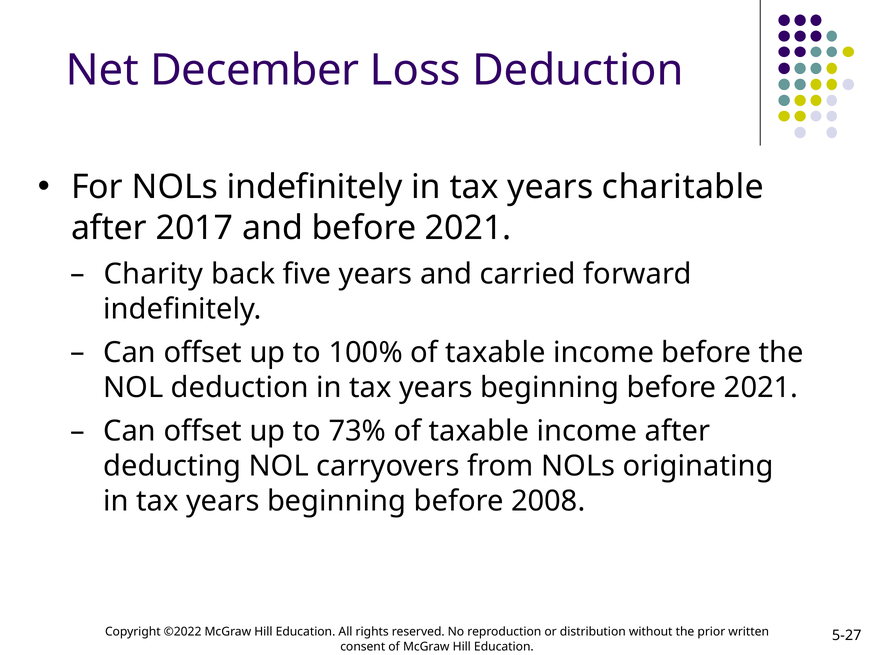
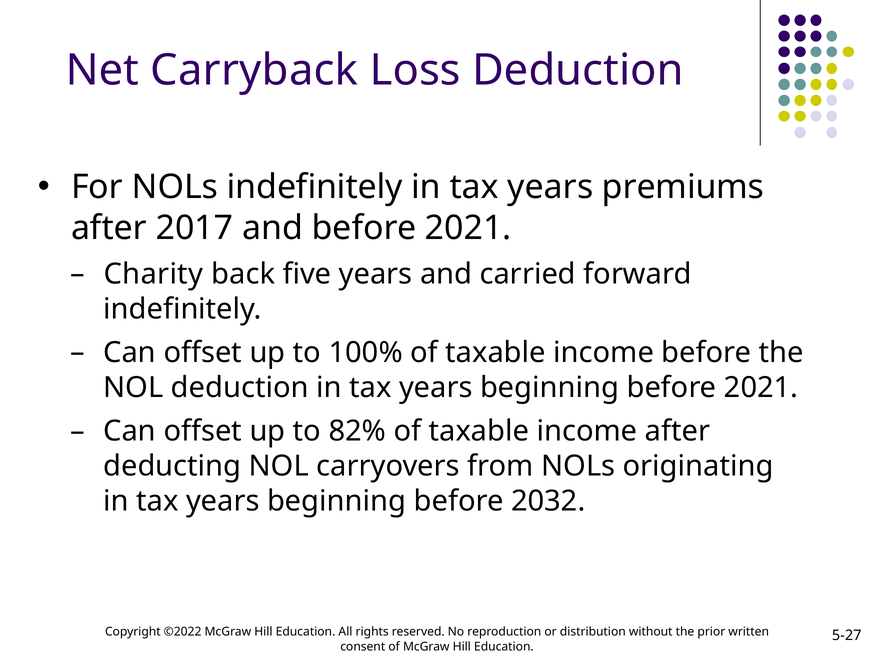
December: December -> Carryback
charitable: charitable -> premiums
73%: 73% -> 82%
2008: 2008 -> 2032
